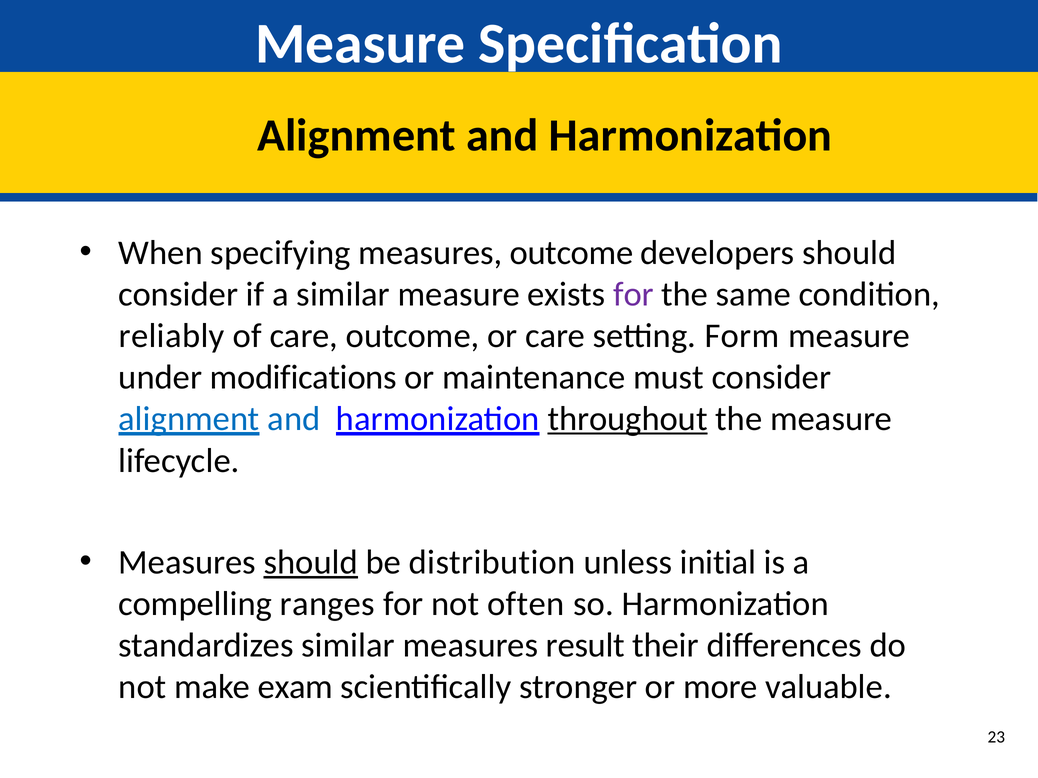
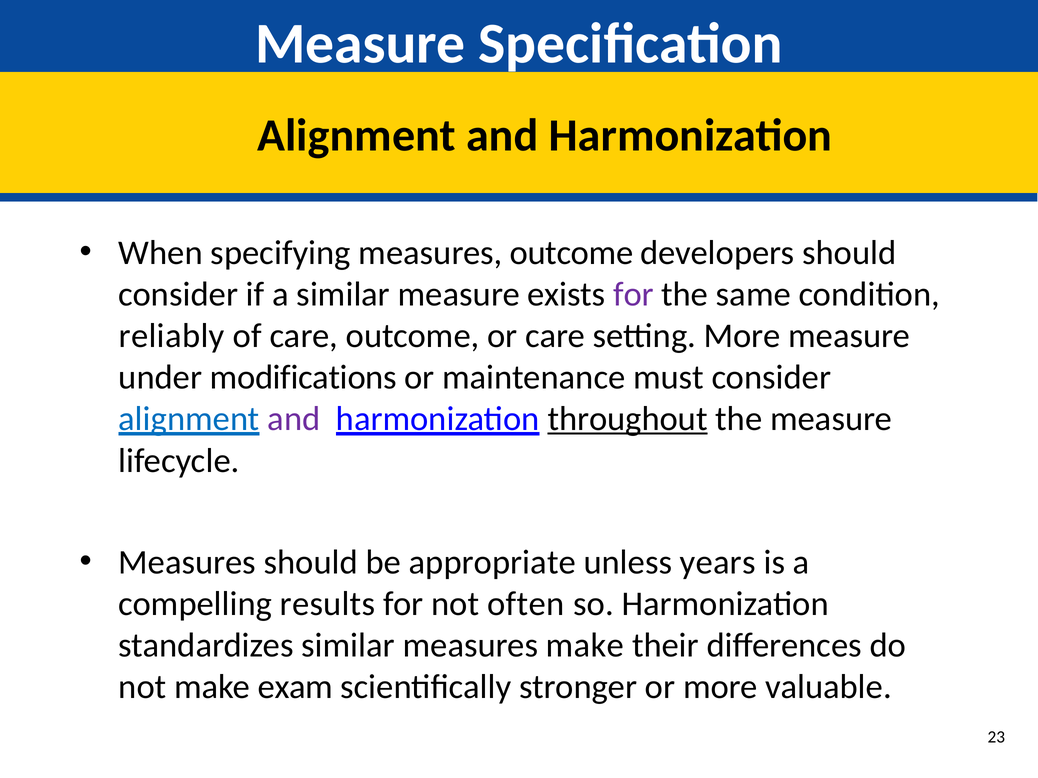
setting Form: Form -> More
and at (294, 419) colour: blue -> purple
should at (311, 563) underline: present -> none
distribution: distribution -> appropriate
initial: initial -> years
ranges: ranges -> results
measures result: result -> make
